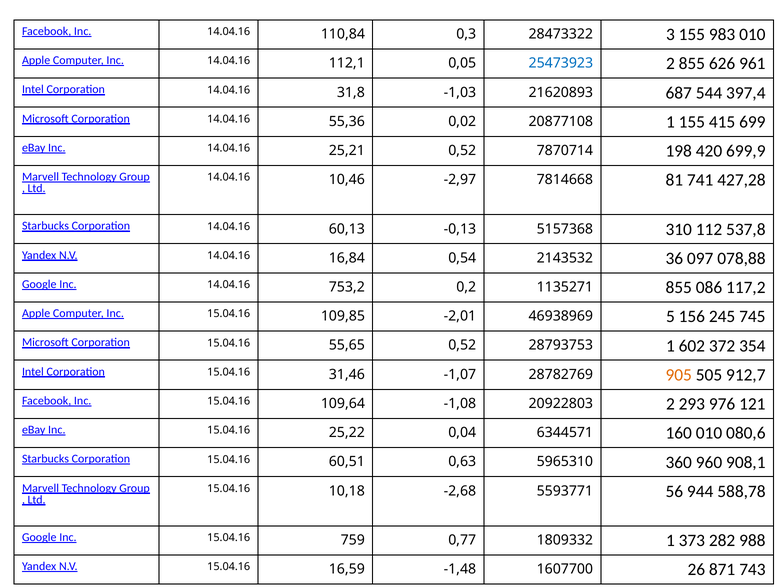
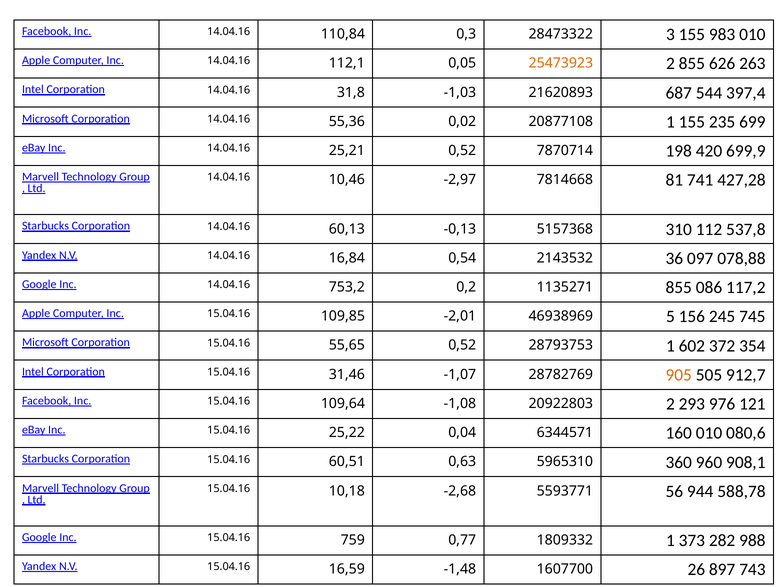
25473923 colour: blue -> orange
961: 961 -> 263
415: 415 -> 235
871: 871 -> 897
